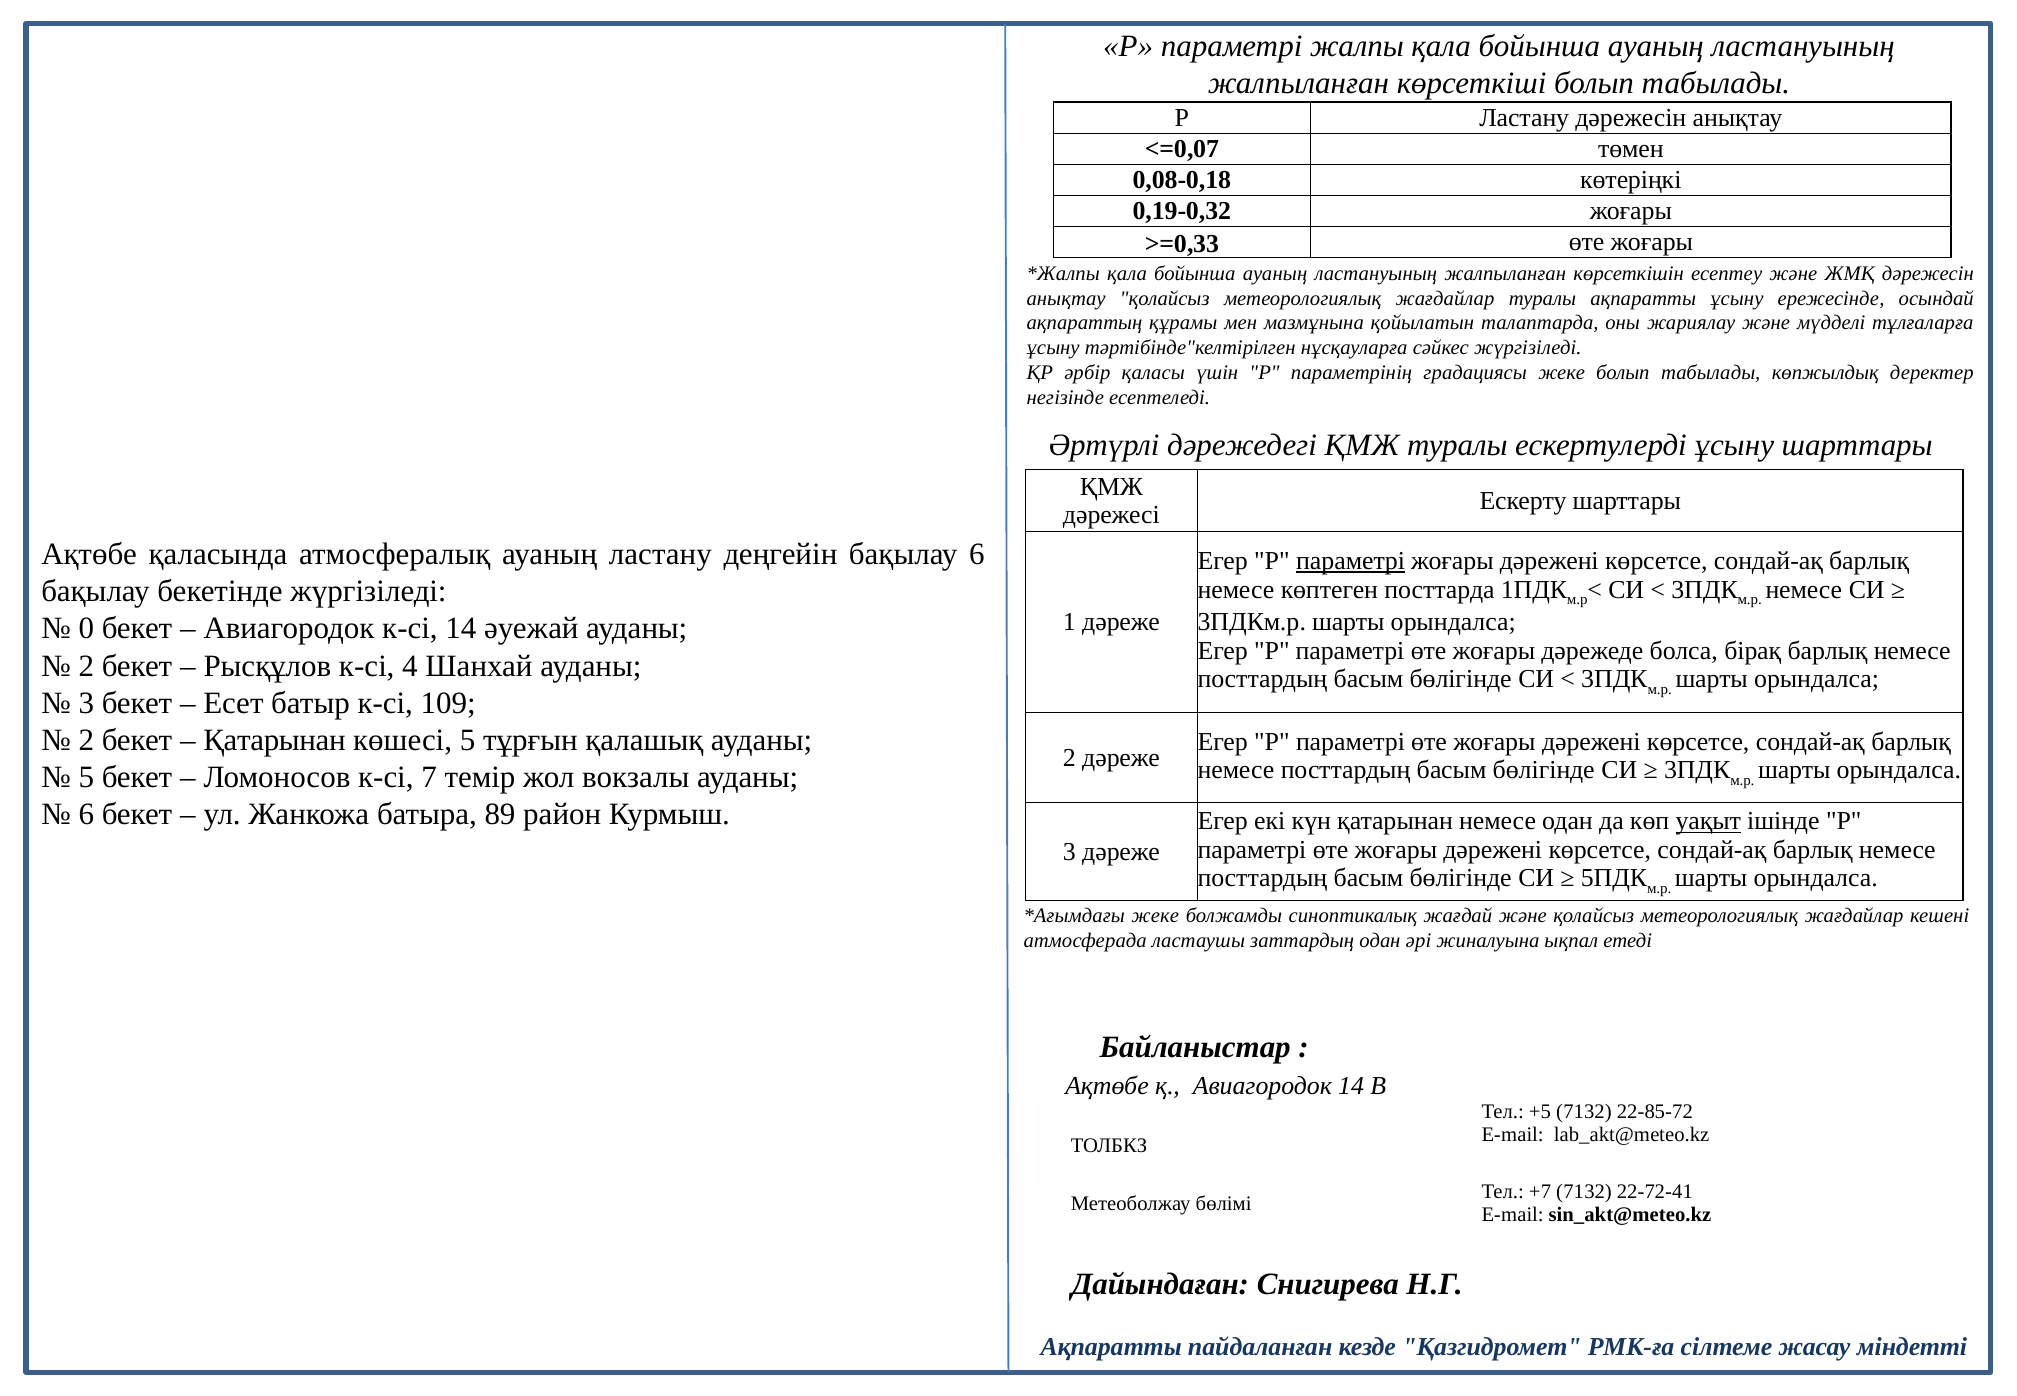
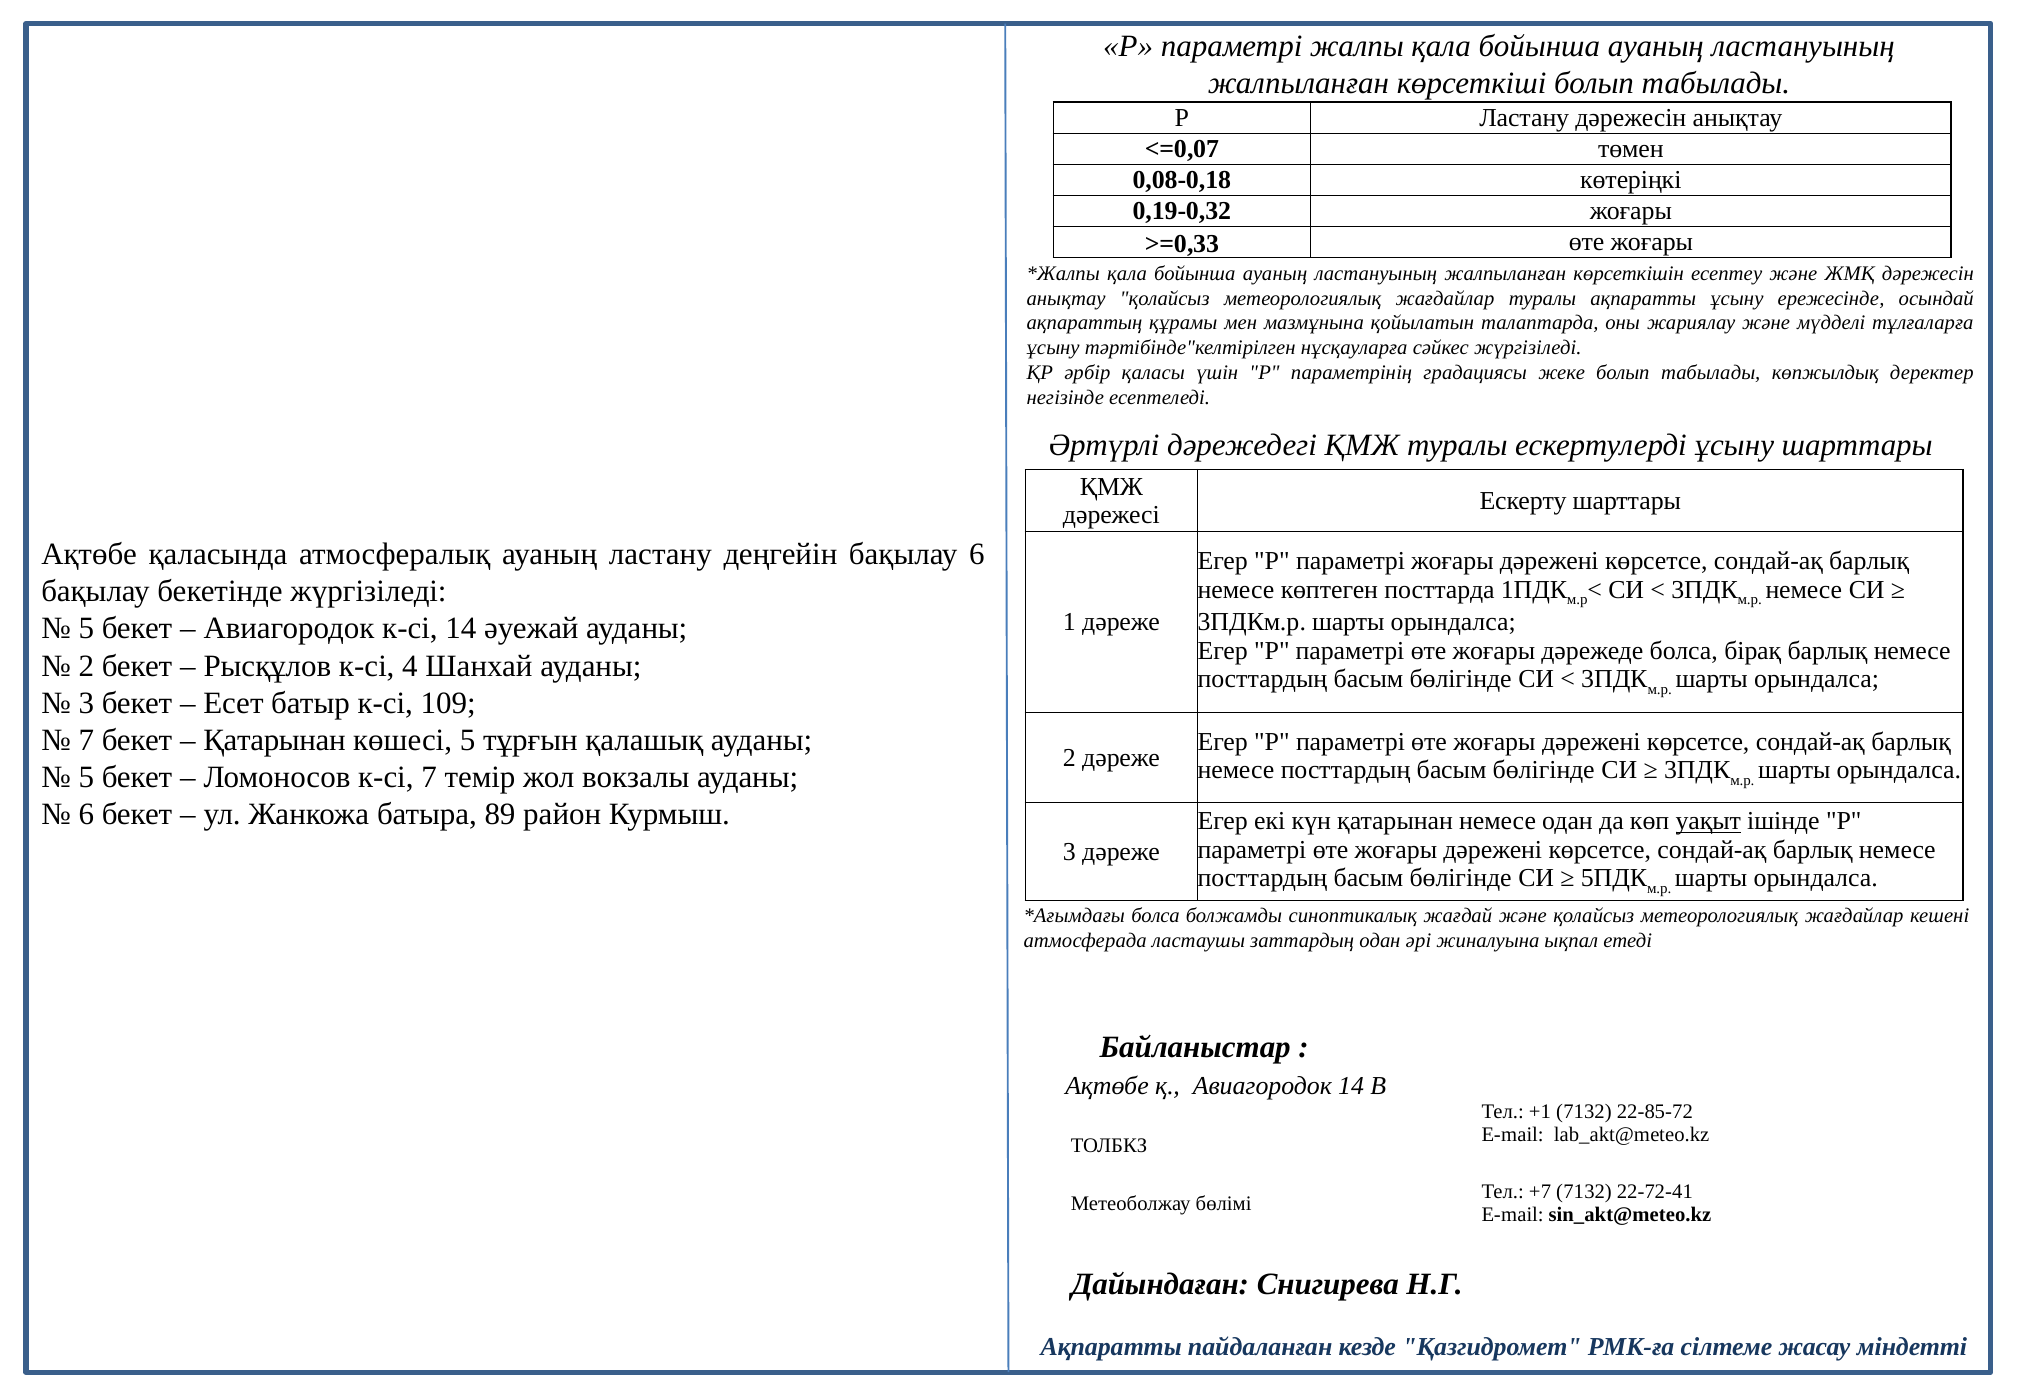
параметрі at (1351, 561) underline: present -> none
0 at (86, 629): 0 -> 5
2 at (86, 740): 2 -> 7
жеке at (1155, 916): жеке -> болса
+5: +5 -> +1
